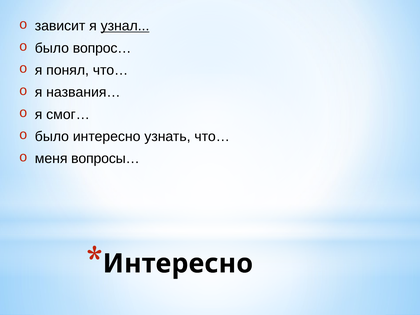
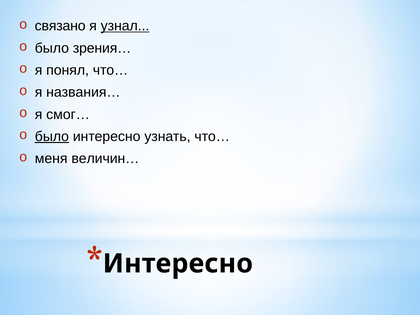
зависит: зависит -> связано
вопрос…: вопрос… -> зрения…
было at (52, 137) underline: none -> present
вопросы…: вопросы… -> величин…
